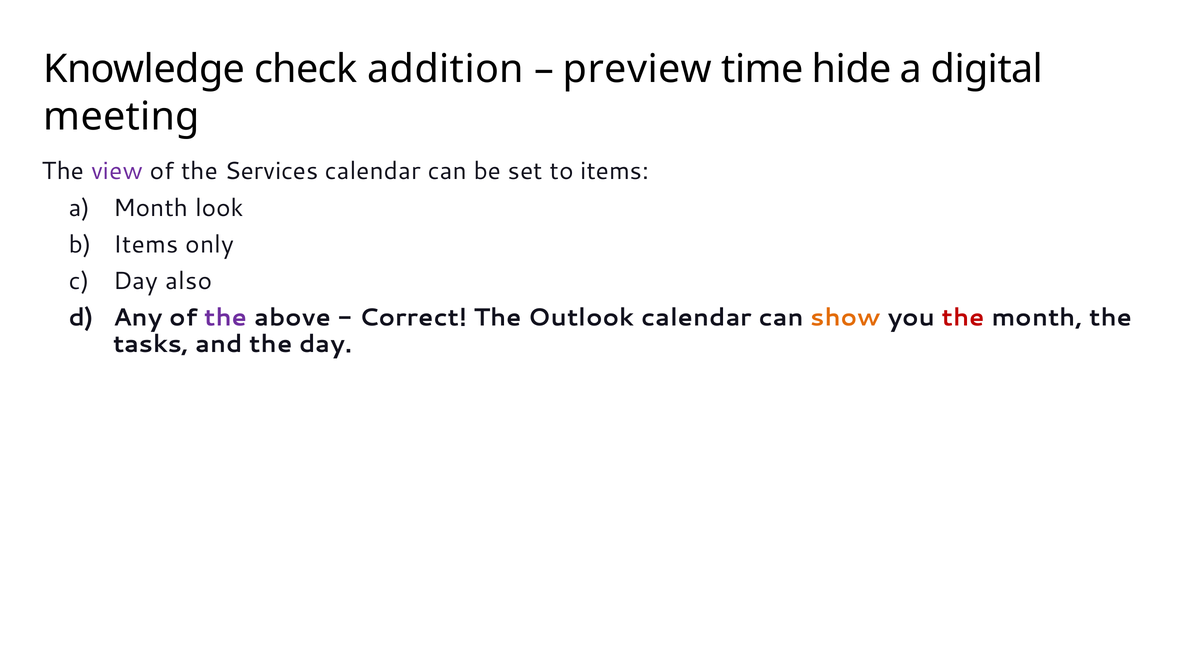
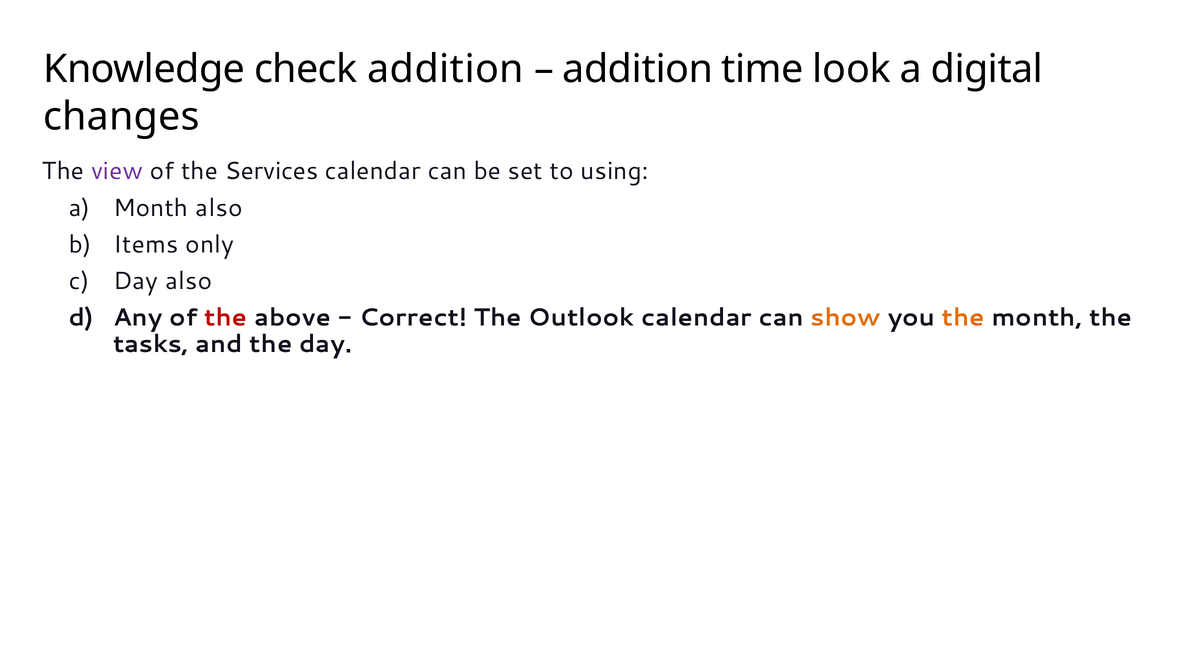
preview at (637, 69): preview -> addition
hide: hide -> look
meeting: meeting -> changes
to items: items -> using
Month look: look -> also
the at (226, 318) colour: purple -> red
the at (963, 318) colour: red -> orange
